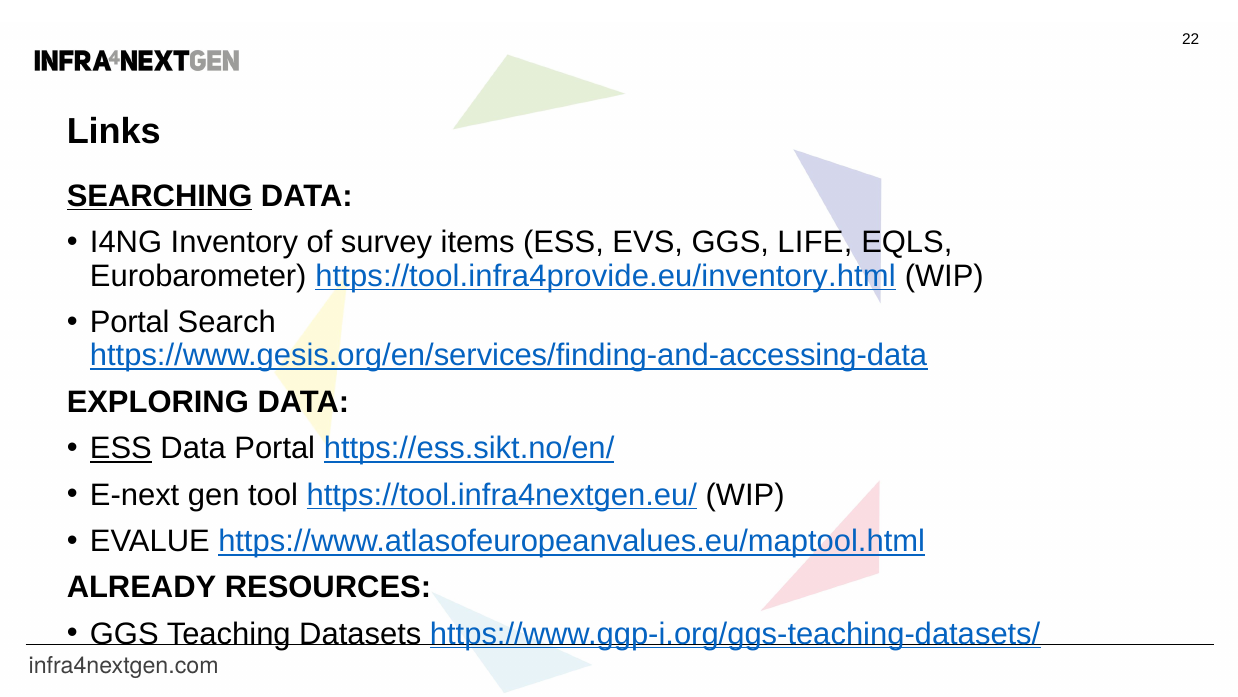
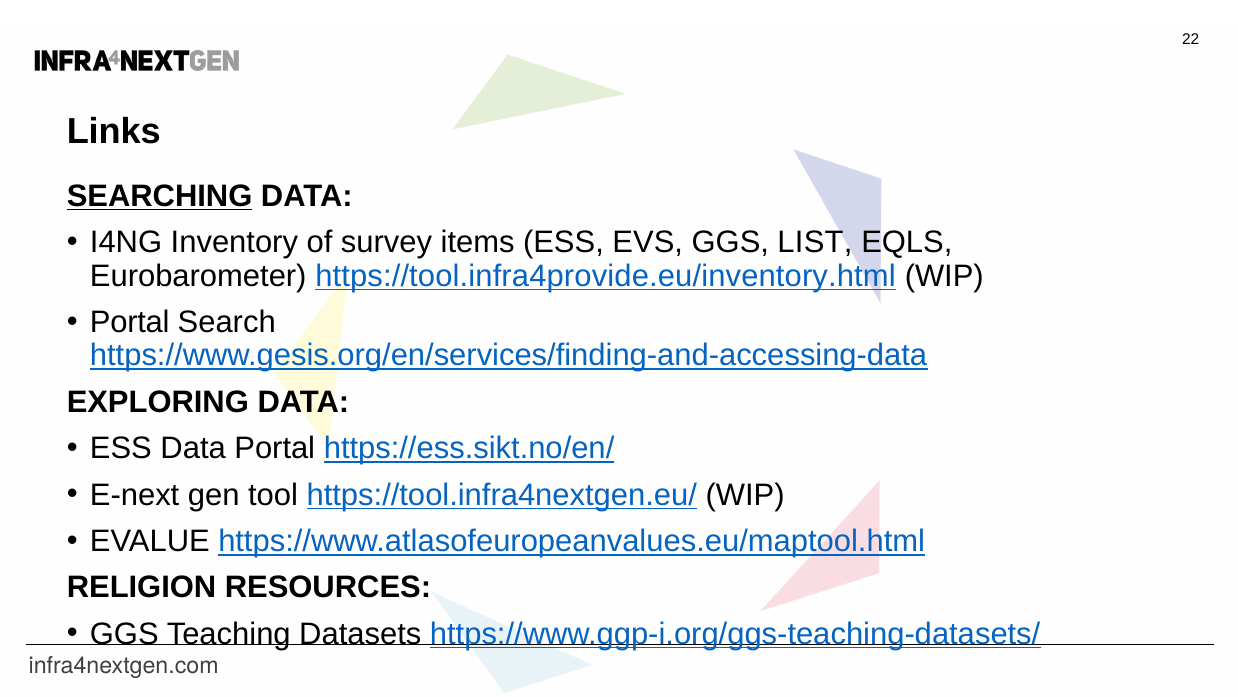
LIFE: LIFE -> LIST
ESS at (121, 448) underline: present -> none
ALREADY: ALREADY -> RELIGION
